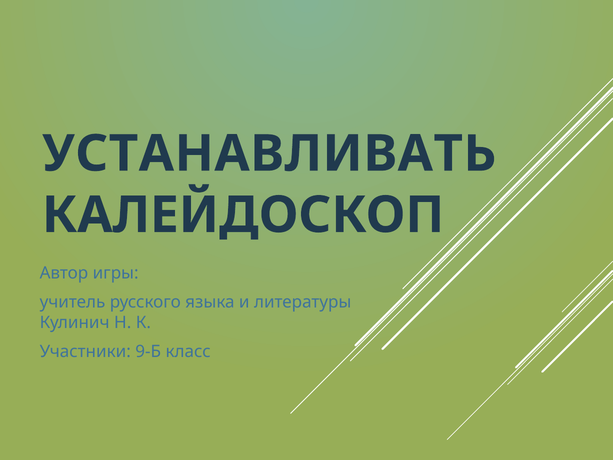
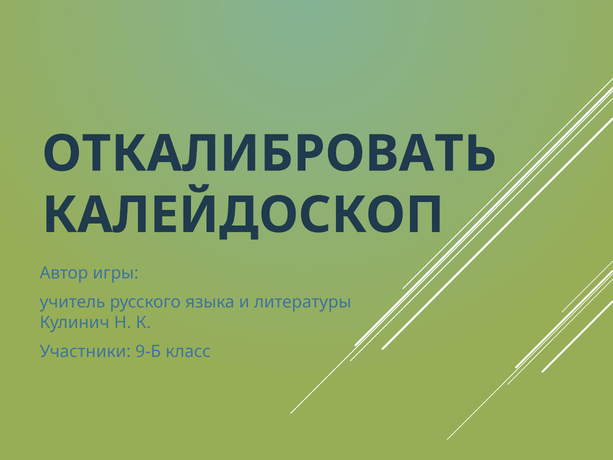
УСТАНАВЛИВАТЬ: УСТАНАВЛИВАТЬ -> ОТКАЛИБРОВАТЬ
